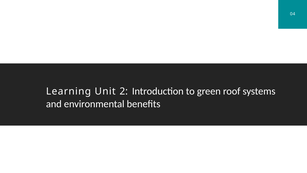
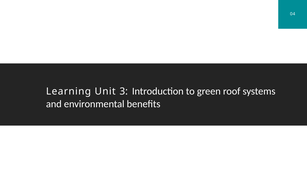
2: 2 -> 3
